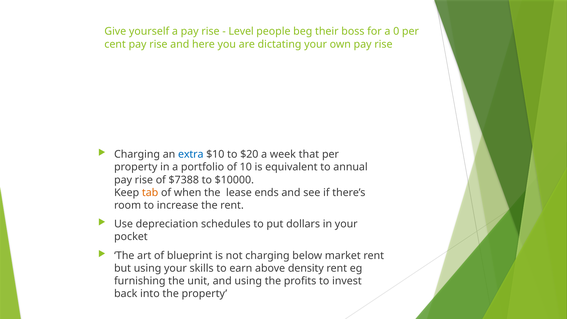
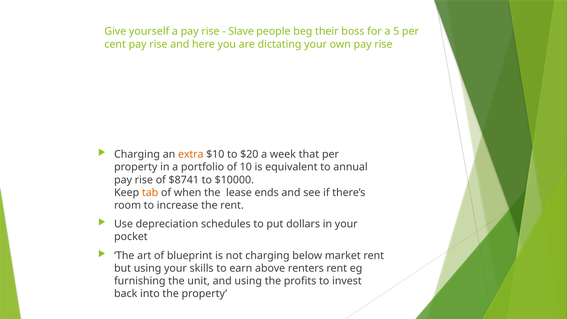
Level: Level -> Slave
0: 0 -> 5
extra colour: blue -> orange
$7388: $7388 -> $8741
density: density -> renters
